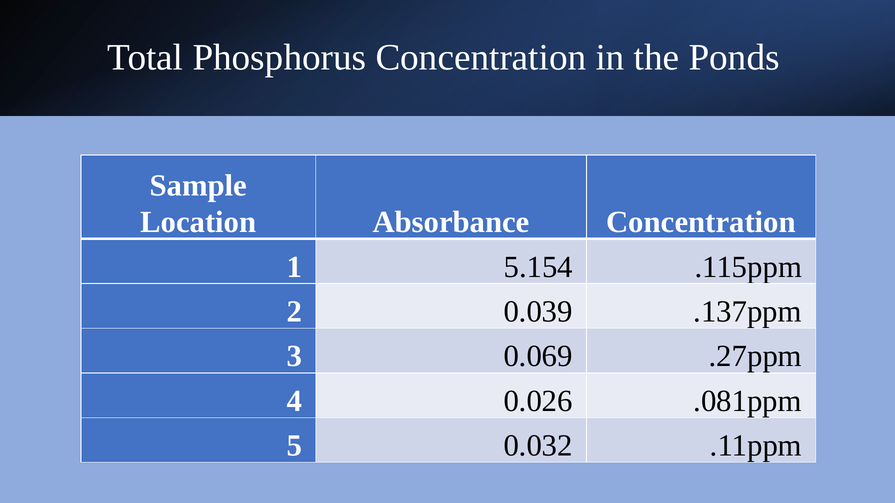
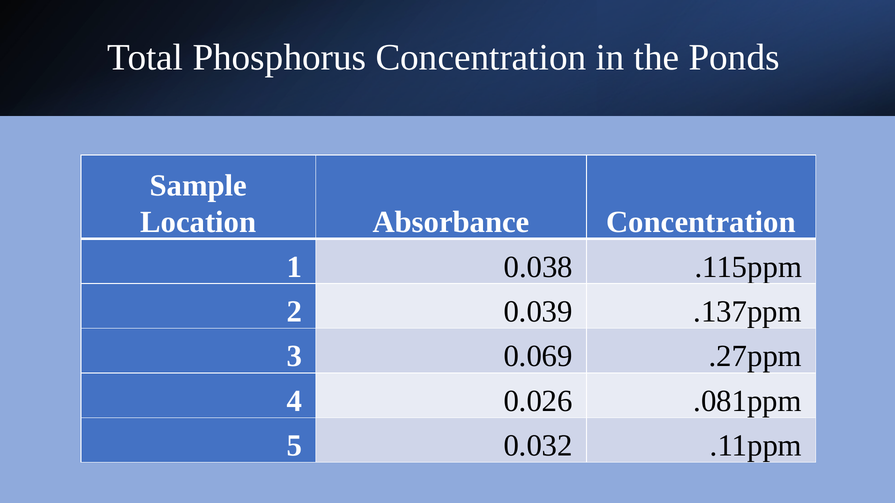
5.154: 5.154 -> 0.038
